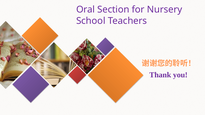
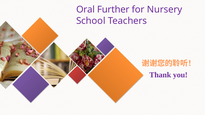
Section: Section -> Further
